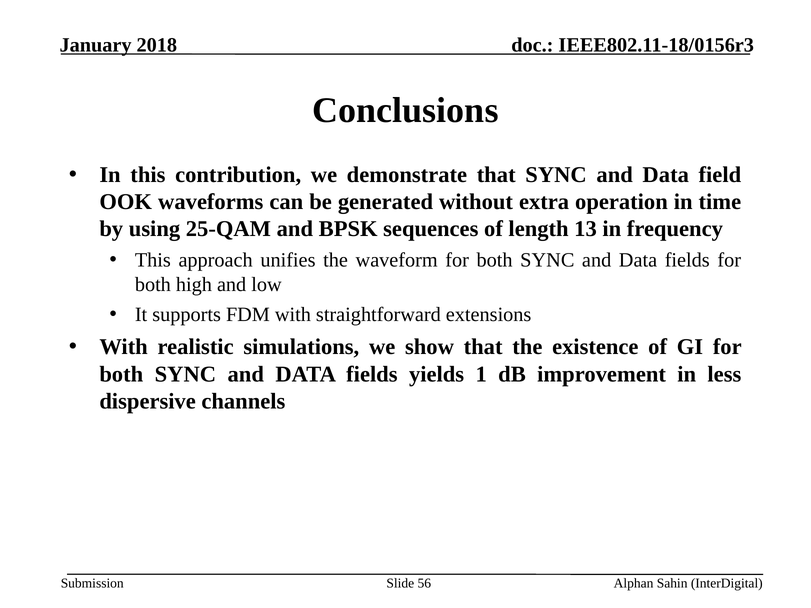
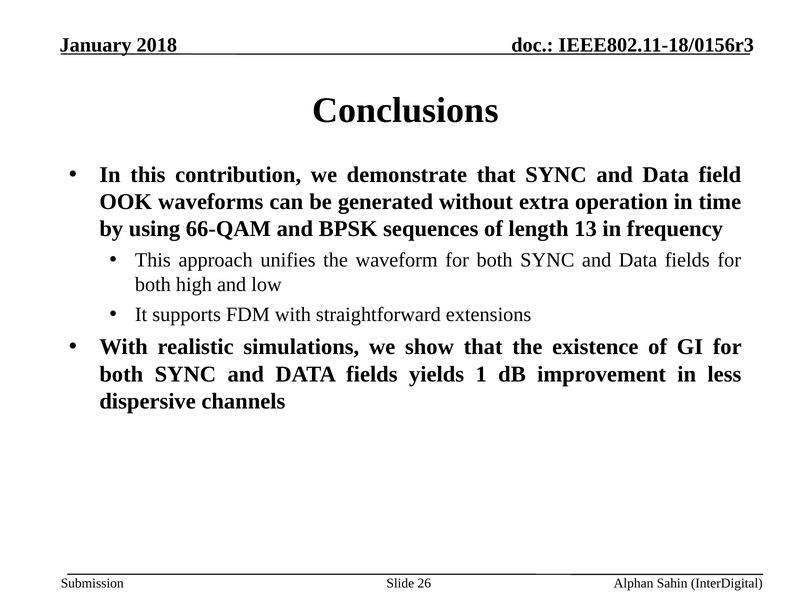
25-QAM: 25-QAM -> 66-QAM
56: 56 -> 26
